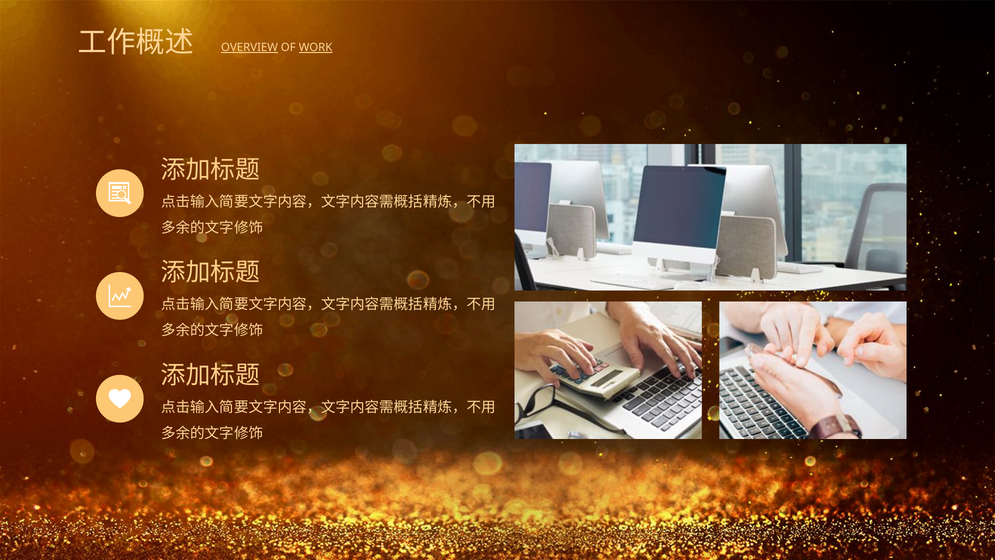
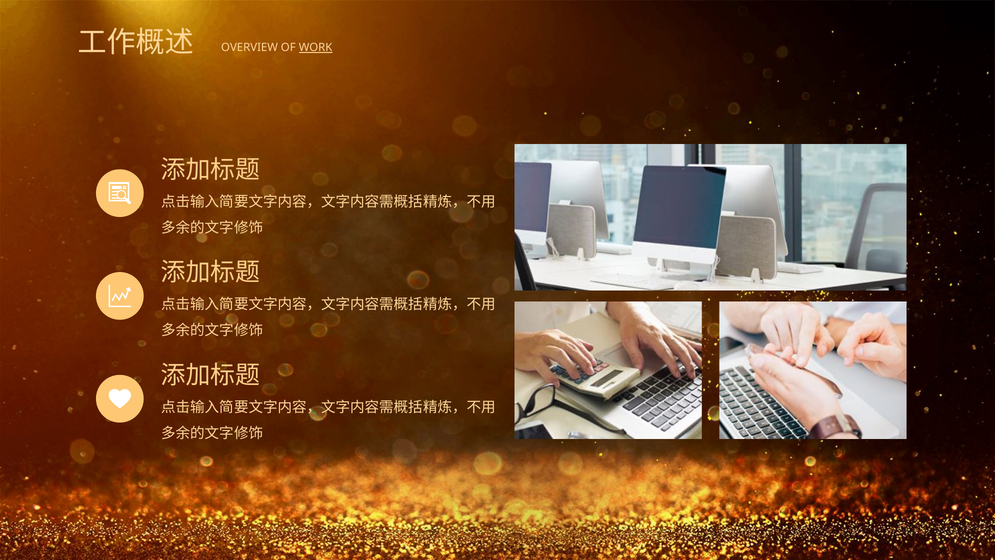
OVERVIEW underline: present -> none
